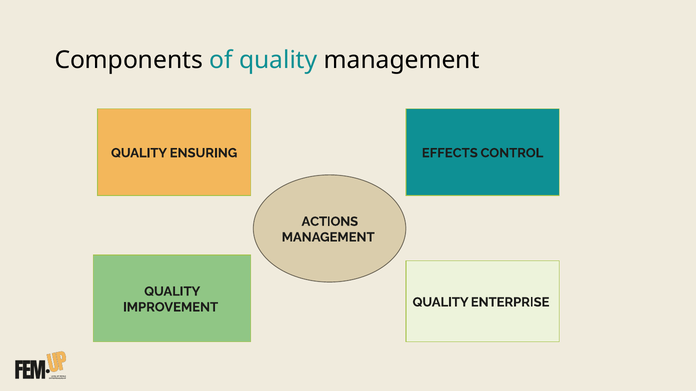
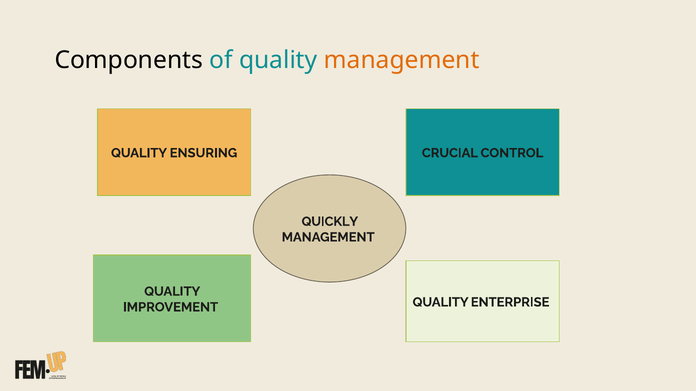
management at (402, 60) colour: black -> orange
EFFECTS: EFFECTS -> CRUCIAL
ACTIONS: ACTIONS -> QUICKLY
